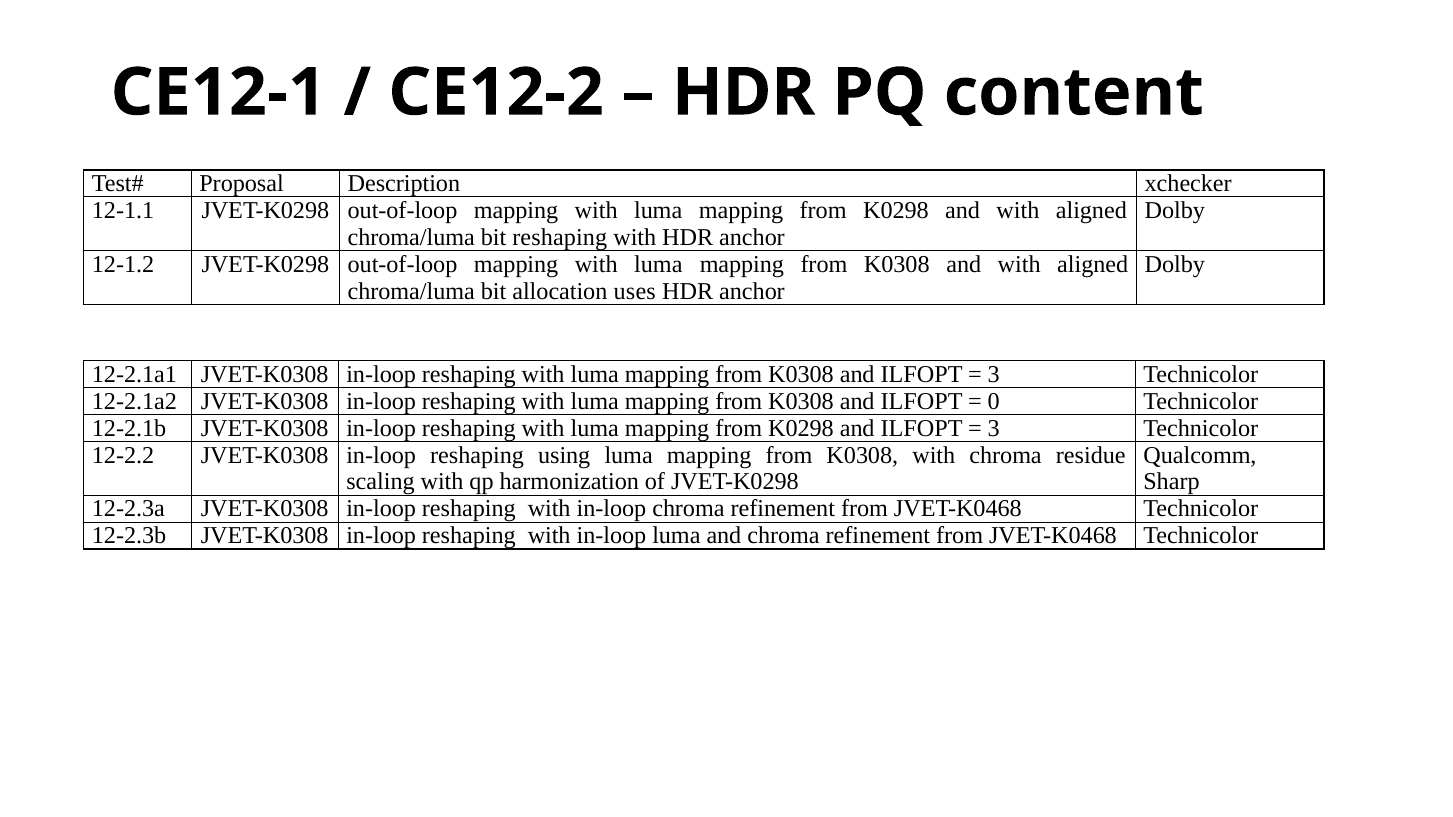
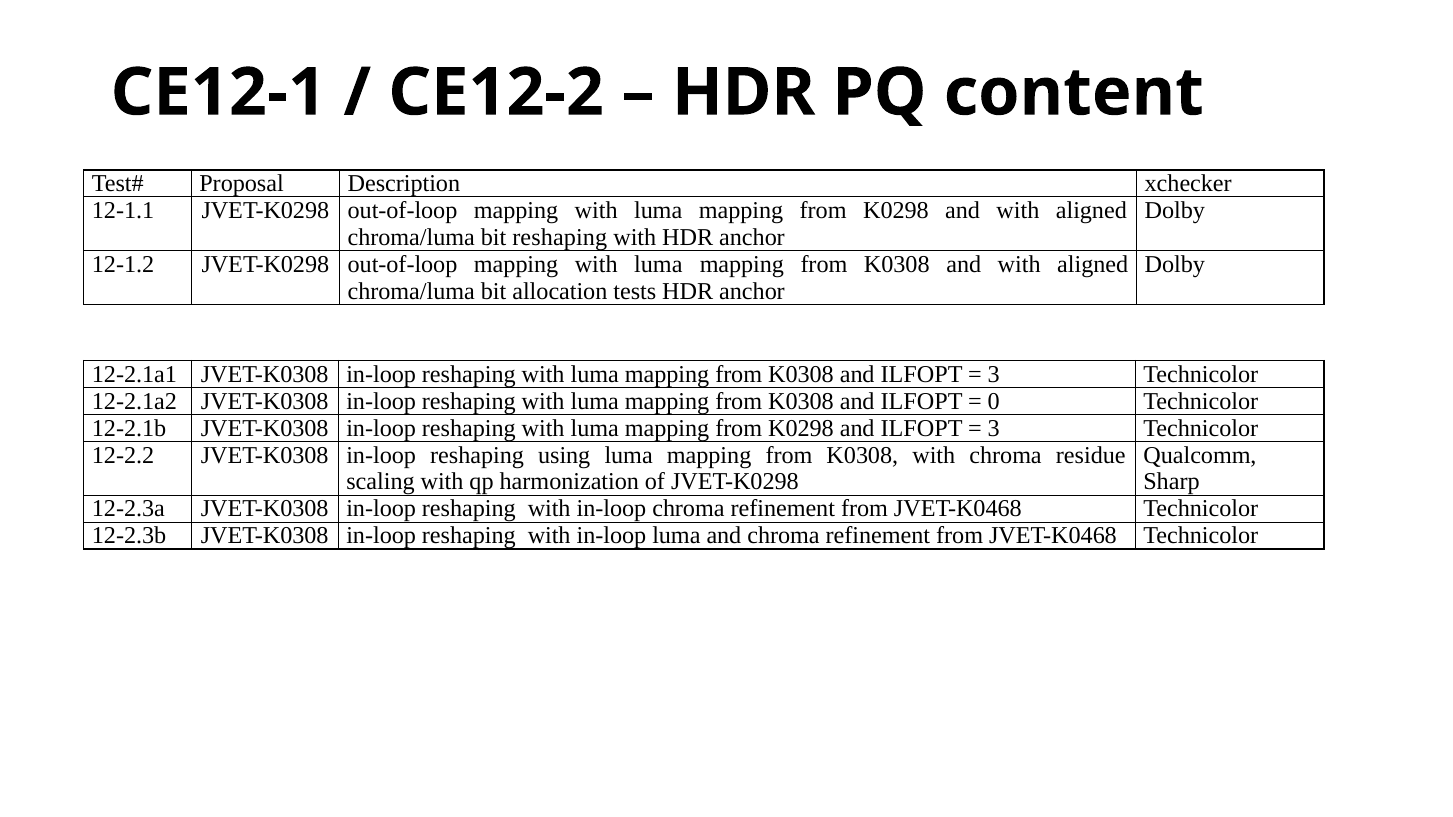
uses: uses -> tests
